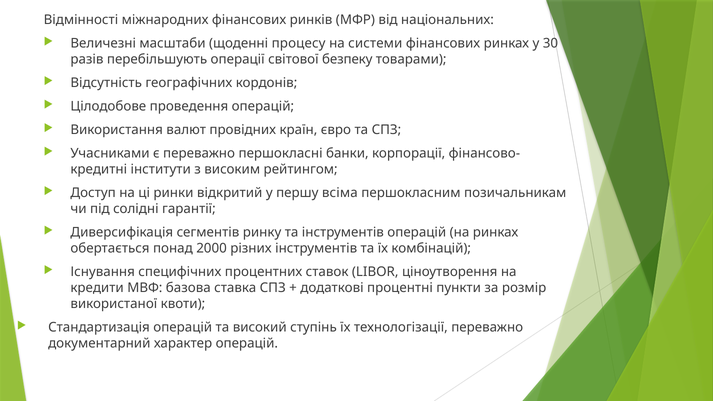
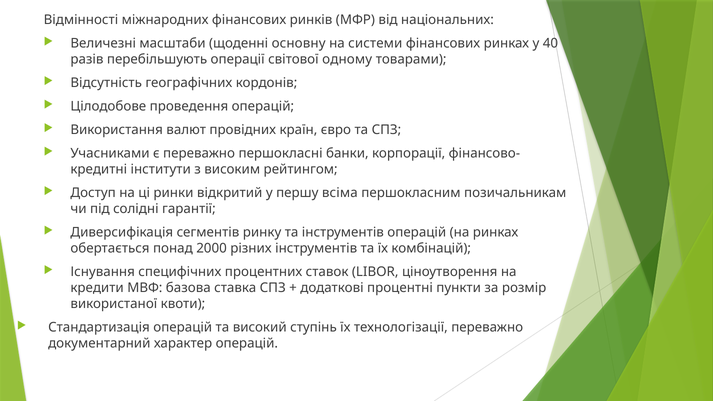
процесу: процесу -> основну
30: 30 -> 40
безпеку: безпеку -> одному
